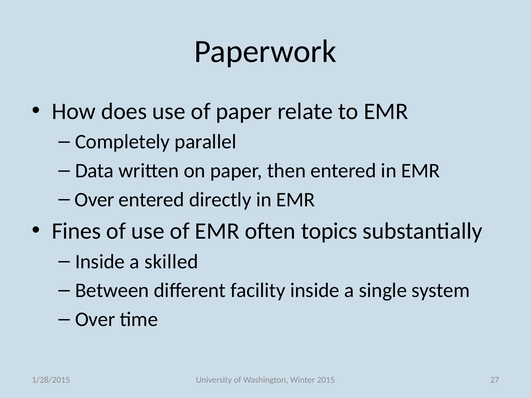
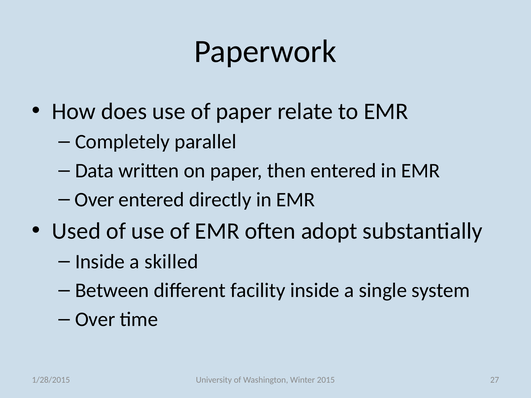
Fines: Fines -> Used
topics: topics -> adopt
